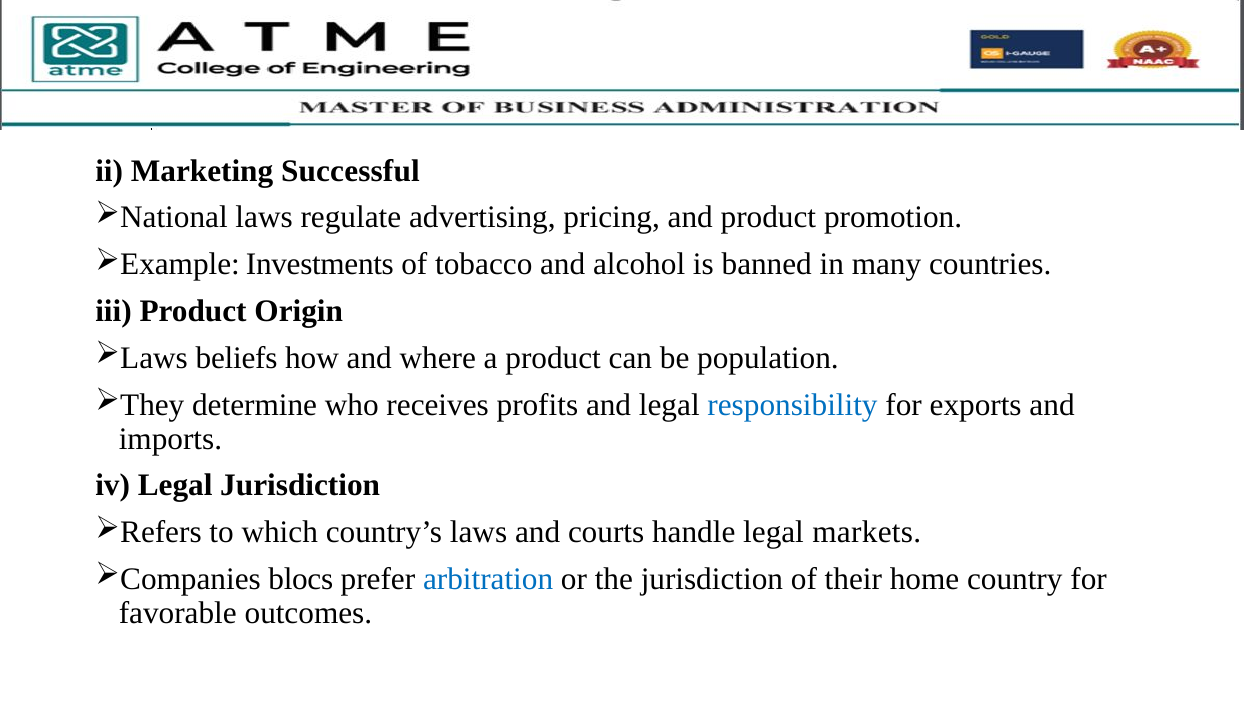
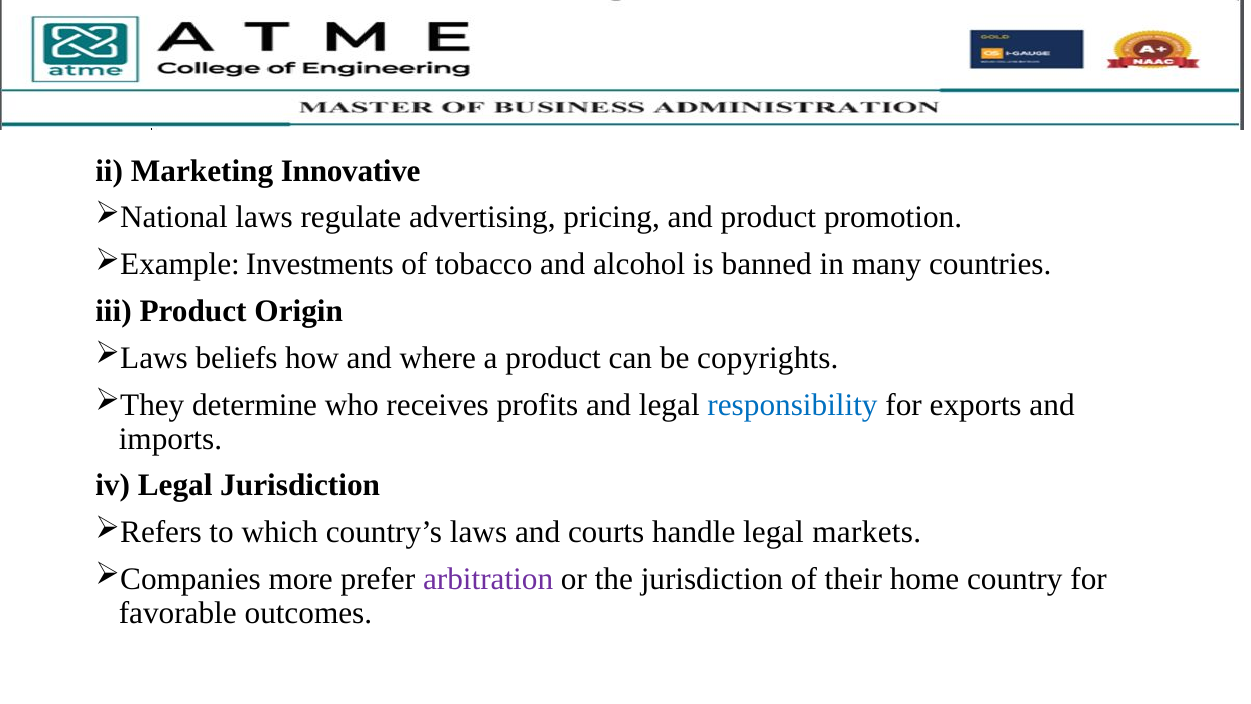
Successful: Successful -> Innovative
population: population -> copyrights
blocs: blocs -> more
arbitration colour: blue -> purple
